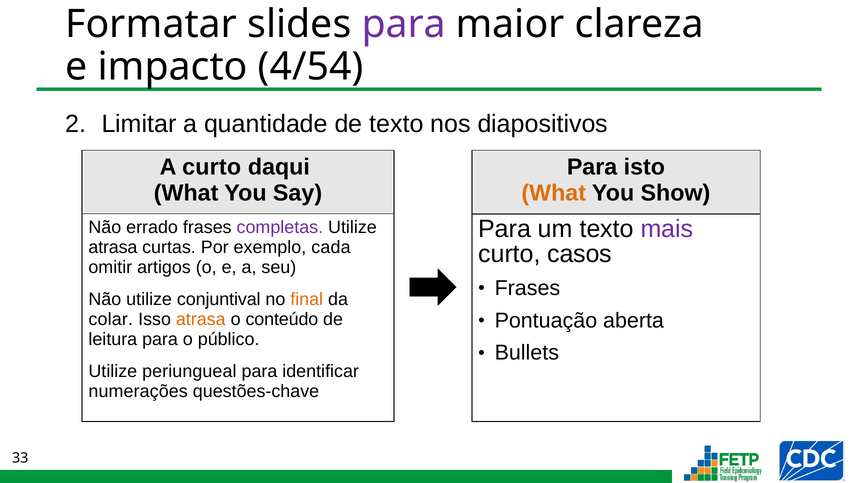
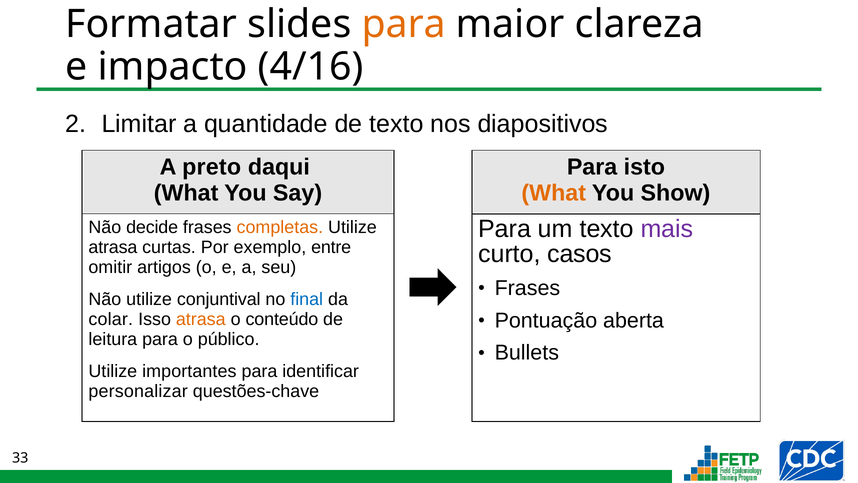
para at (404, 24) colour: purple -> orange
4/54: 4/54 -> 4/16
A curto: curto -> preto
errado: errado -> decide
completas colour: purple -> orange
cada: cada -> entre
final colour: orange -> blue
periungueal: periungueal -> importantes
numerações: numerações -> personalizar
